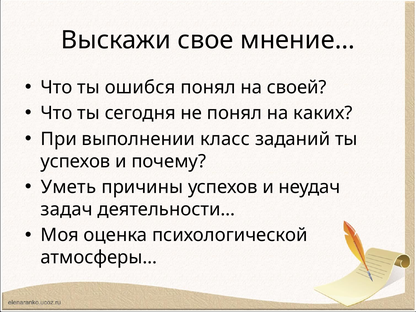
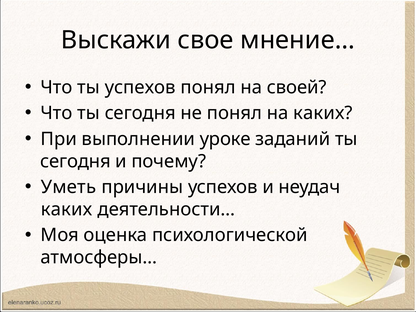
ты ошибся: ошибся -> успехов
класс: класс -> уроке
успехов at (75, 161): успехов -> сегодня
задач at (67, 209): задач -> каких
